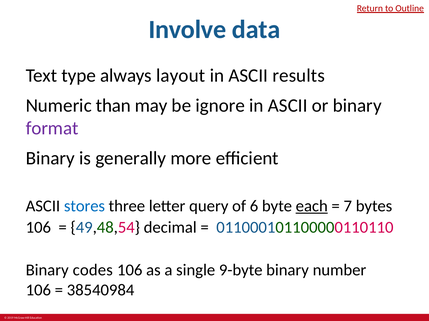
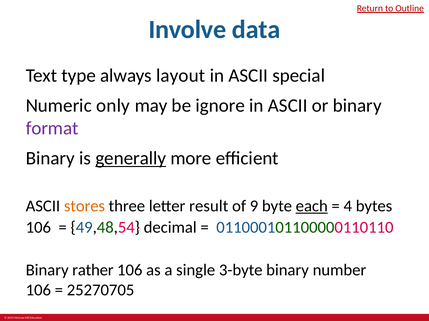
results: results -> special
than: than -> only
generally underline: none -> present
stores colour: blue -> orange
query: query -> result
6: 6 -> 9
7: 7 -> 4
codes: codes -> rather
9-byte: 9-byte -> 3-byte
38540984: 38540984 -> 25270705
